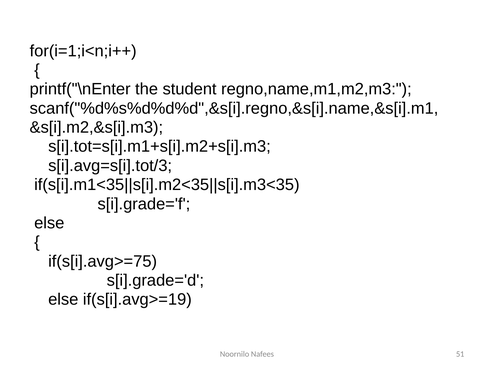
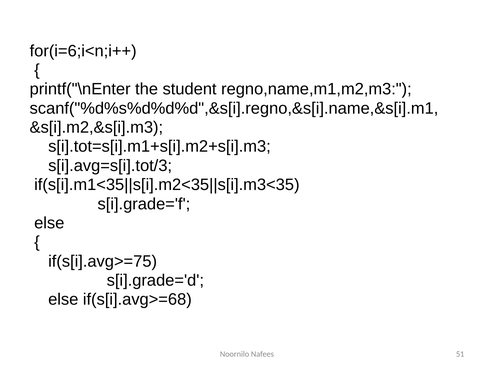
for(i=1;i<n;i++: for(i=1;i<n;i++ -> for(i=6;i<n;i++
if(s[i].avg>=19: if(s[i].avg>=19 -> if(s[i].avg>=68
